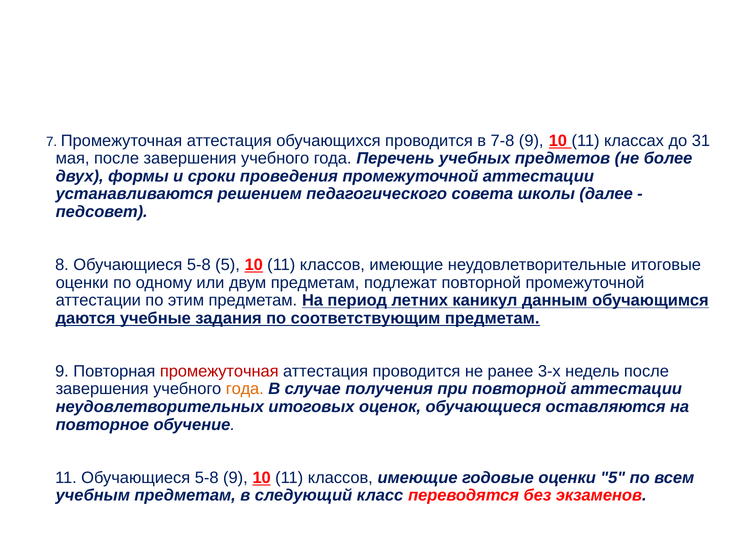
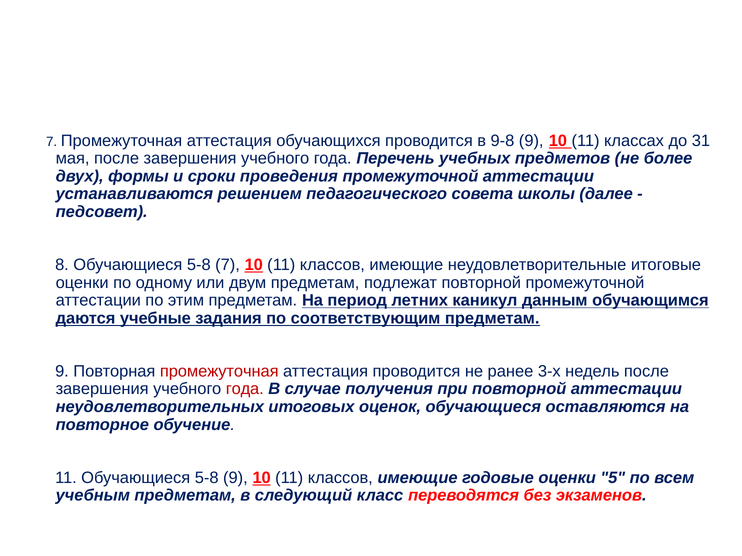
7-8: 7-8 -> 9-8
5-8 5: 5 -> 7
года at (245, 389) colour: orange -> red
